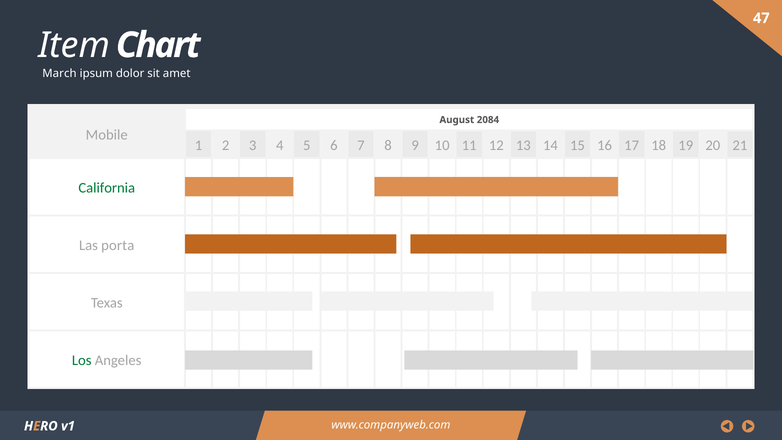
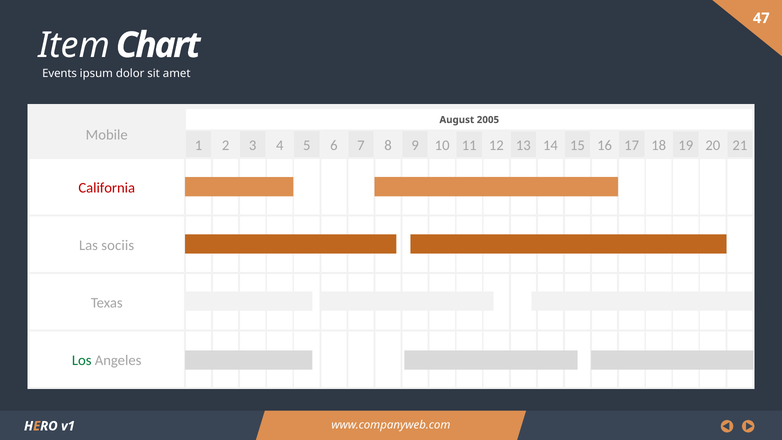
March: March -> Events
2084: 2084 -> 2005
California colour: green -> red
porta: porta -> sociis
